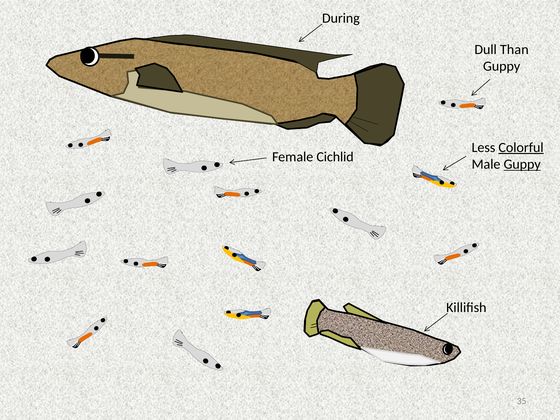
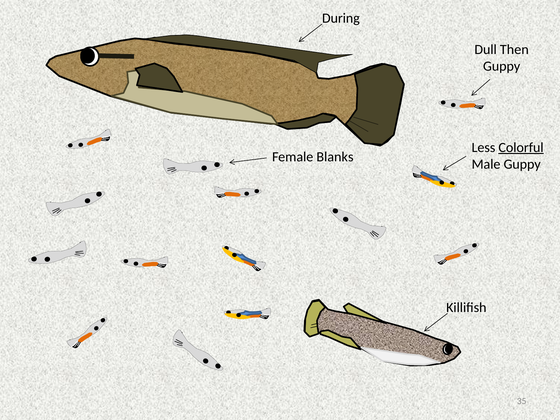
Than: Than -> Then
Cichlid: Cichlid -> Blanks
Guppy at (522, 164) underline: present -> none
